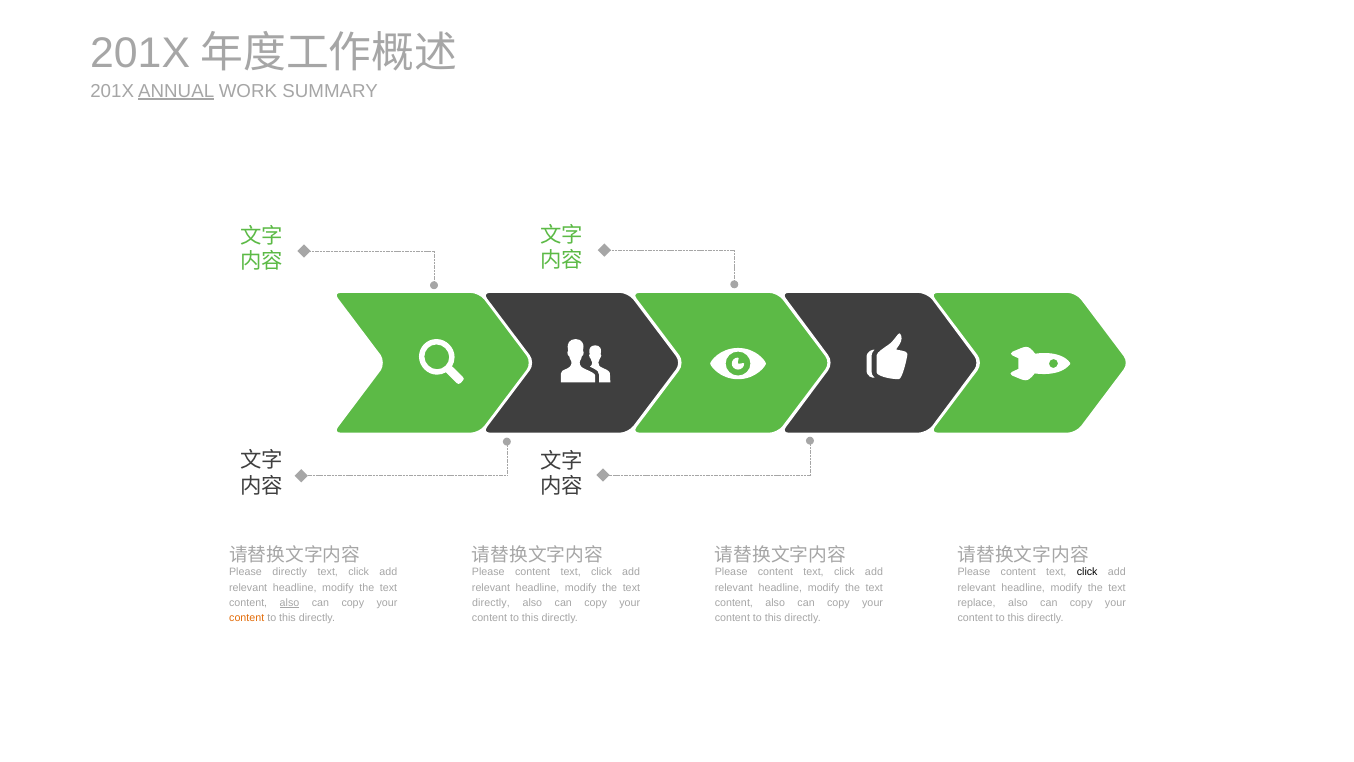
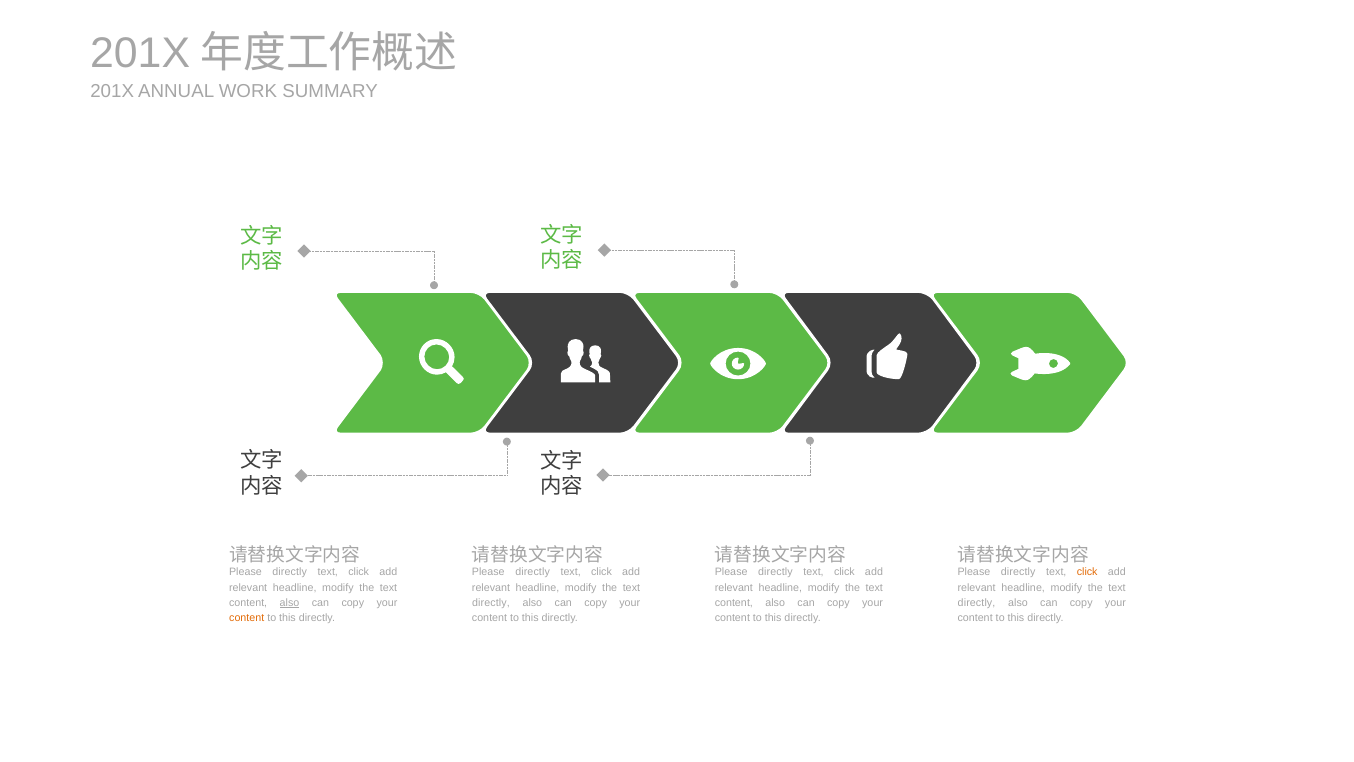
ANNUAL underline: present -> none
content at (533, 572): content -> directly
content at (775, 572): content -> directly
content at (1018, 572): content -> directly
click at (1087, 572) colour: black -> orange
replace at (977, 603): replace -> directly
